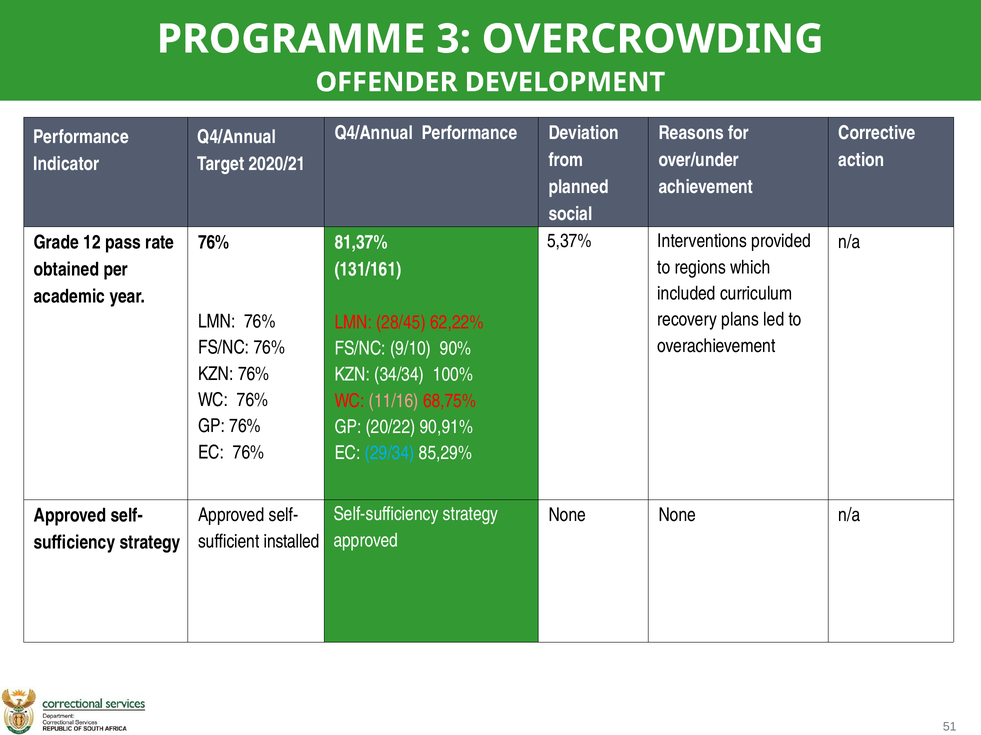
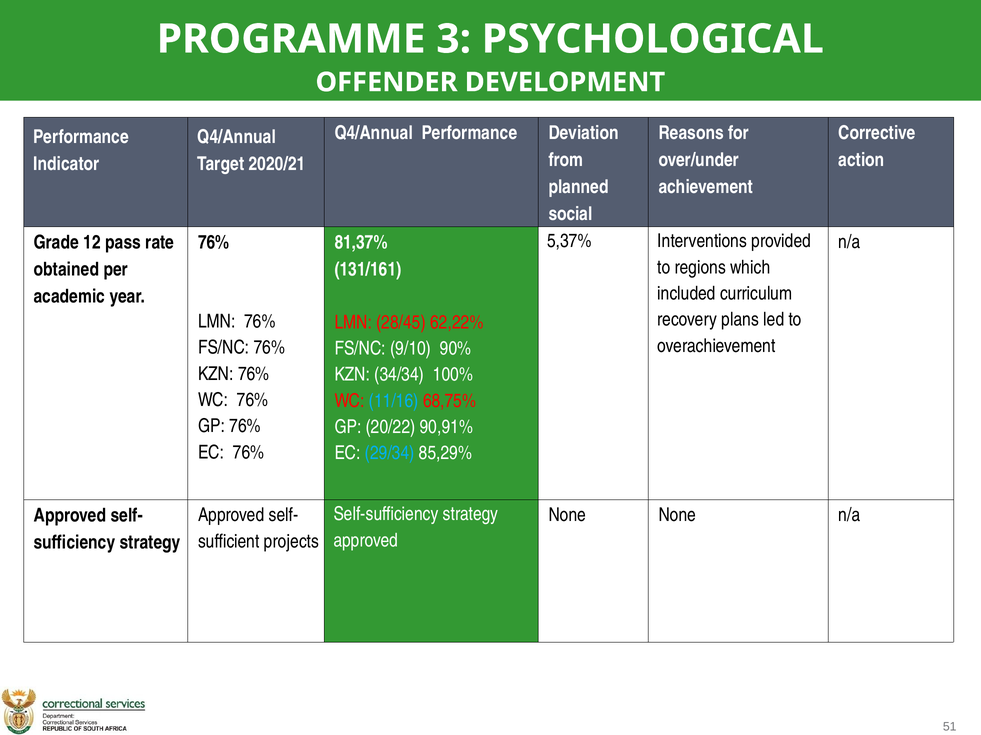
OVERCROWDING: OVERCROWDING -> PSYCHOLOGICAL
11/16 colour: pink -> light blue
installed: installed -> projects
